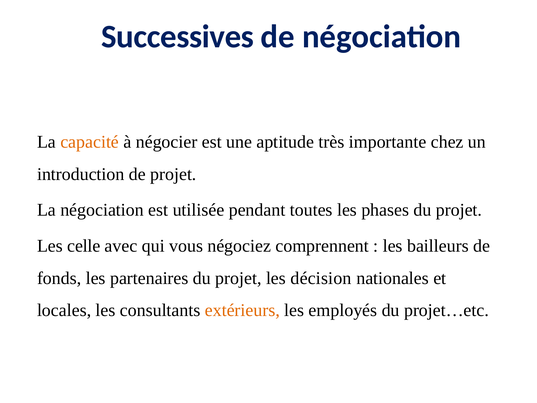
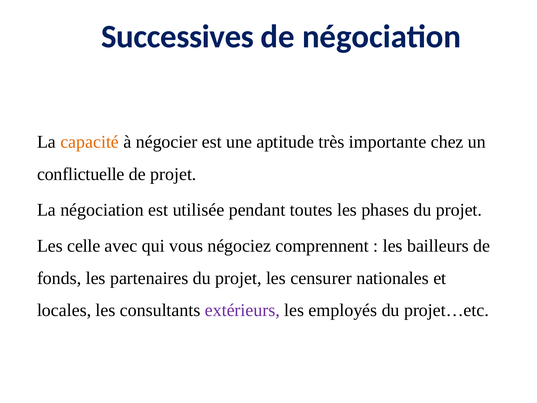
introduction: introduction -> conflictuelle
décision: décision -> censurer
extérieurs colour: orange -> purple
